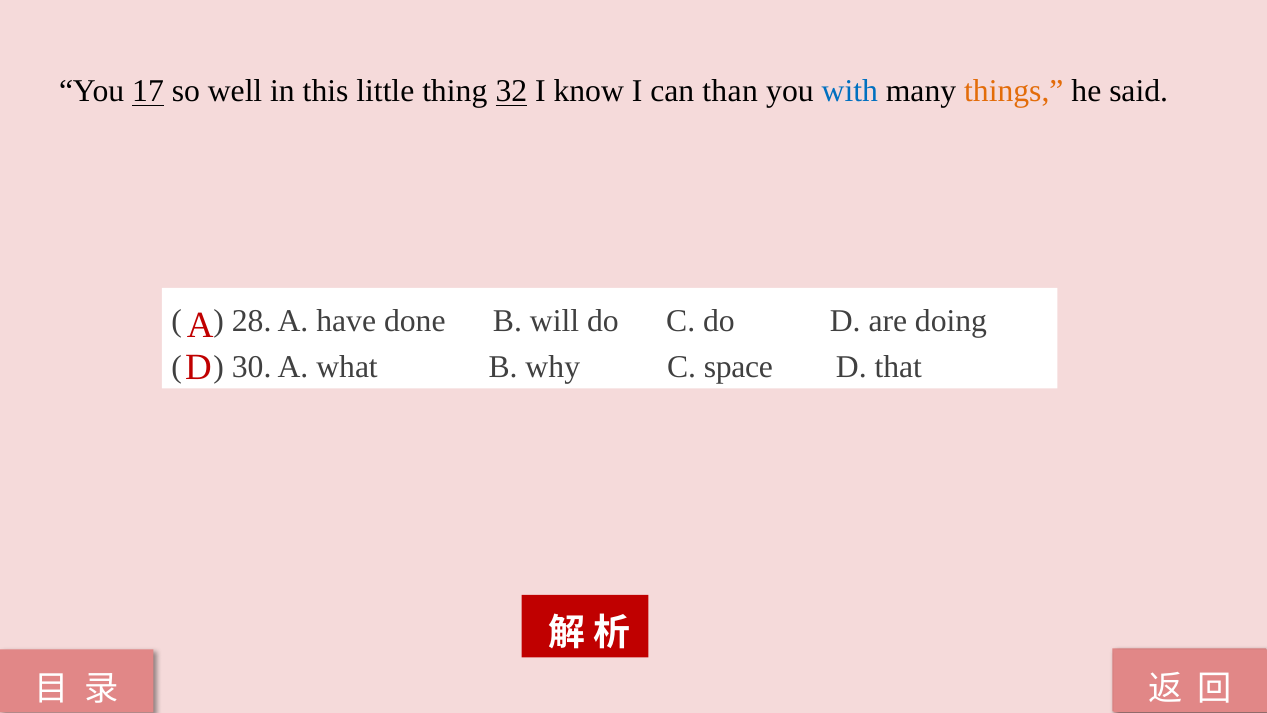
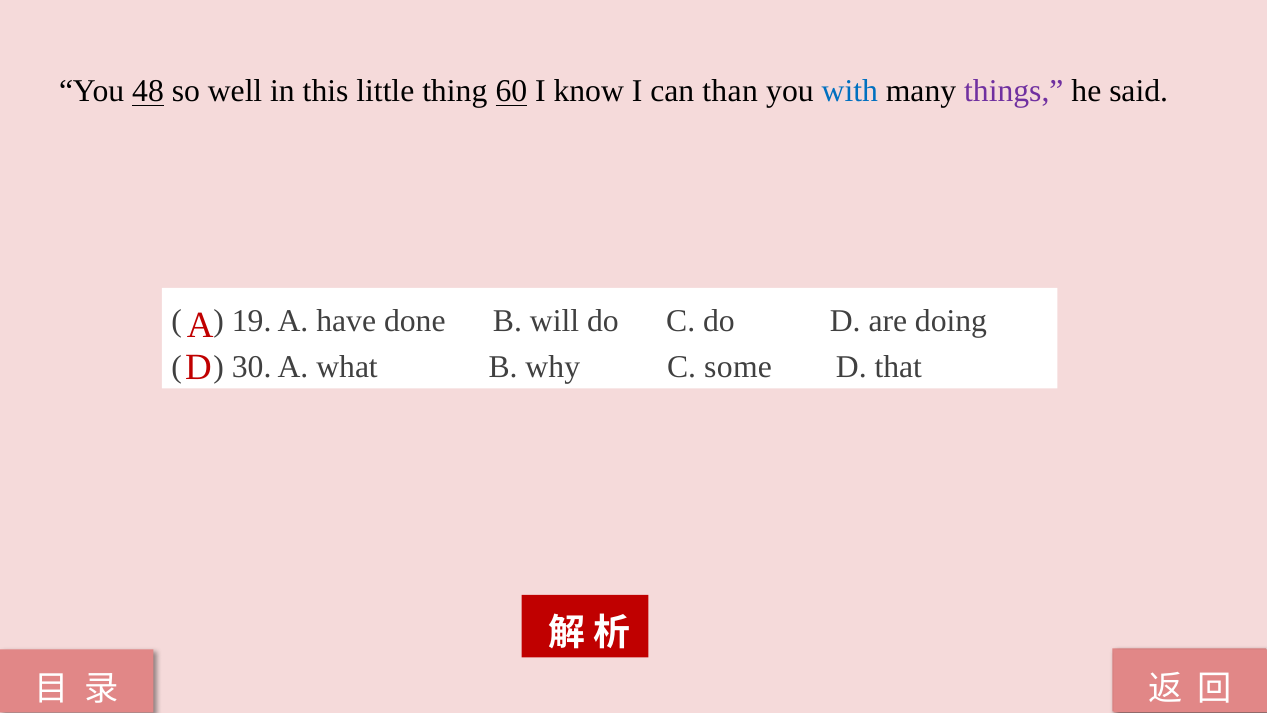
17: 17 -> 48
32: 32 -> 60
things colour: orange -> purple
28: 28 -> 19
space: space -> some
